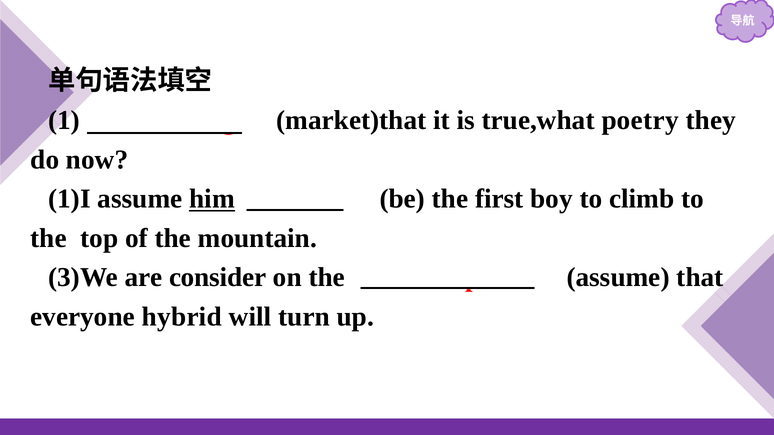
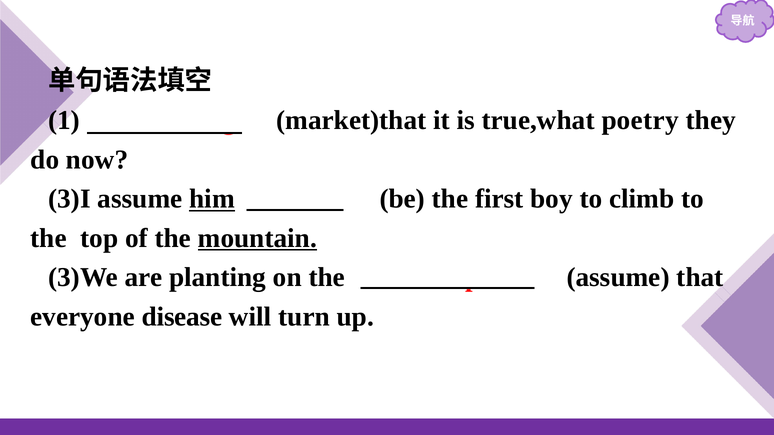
1)I: 1)I -> 3)I
mountain underline: none -> present
consider: consider -> planting
hybrid: hybrid -> disease
